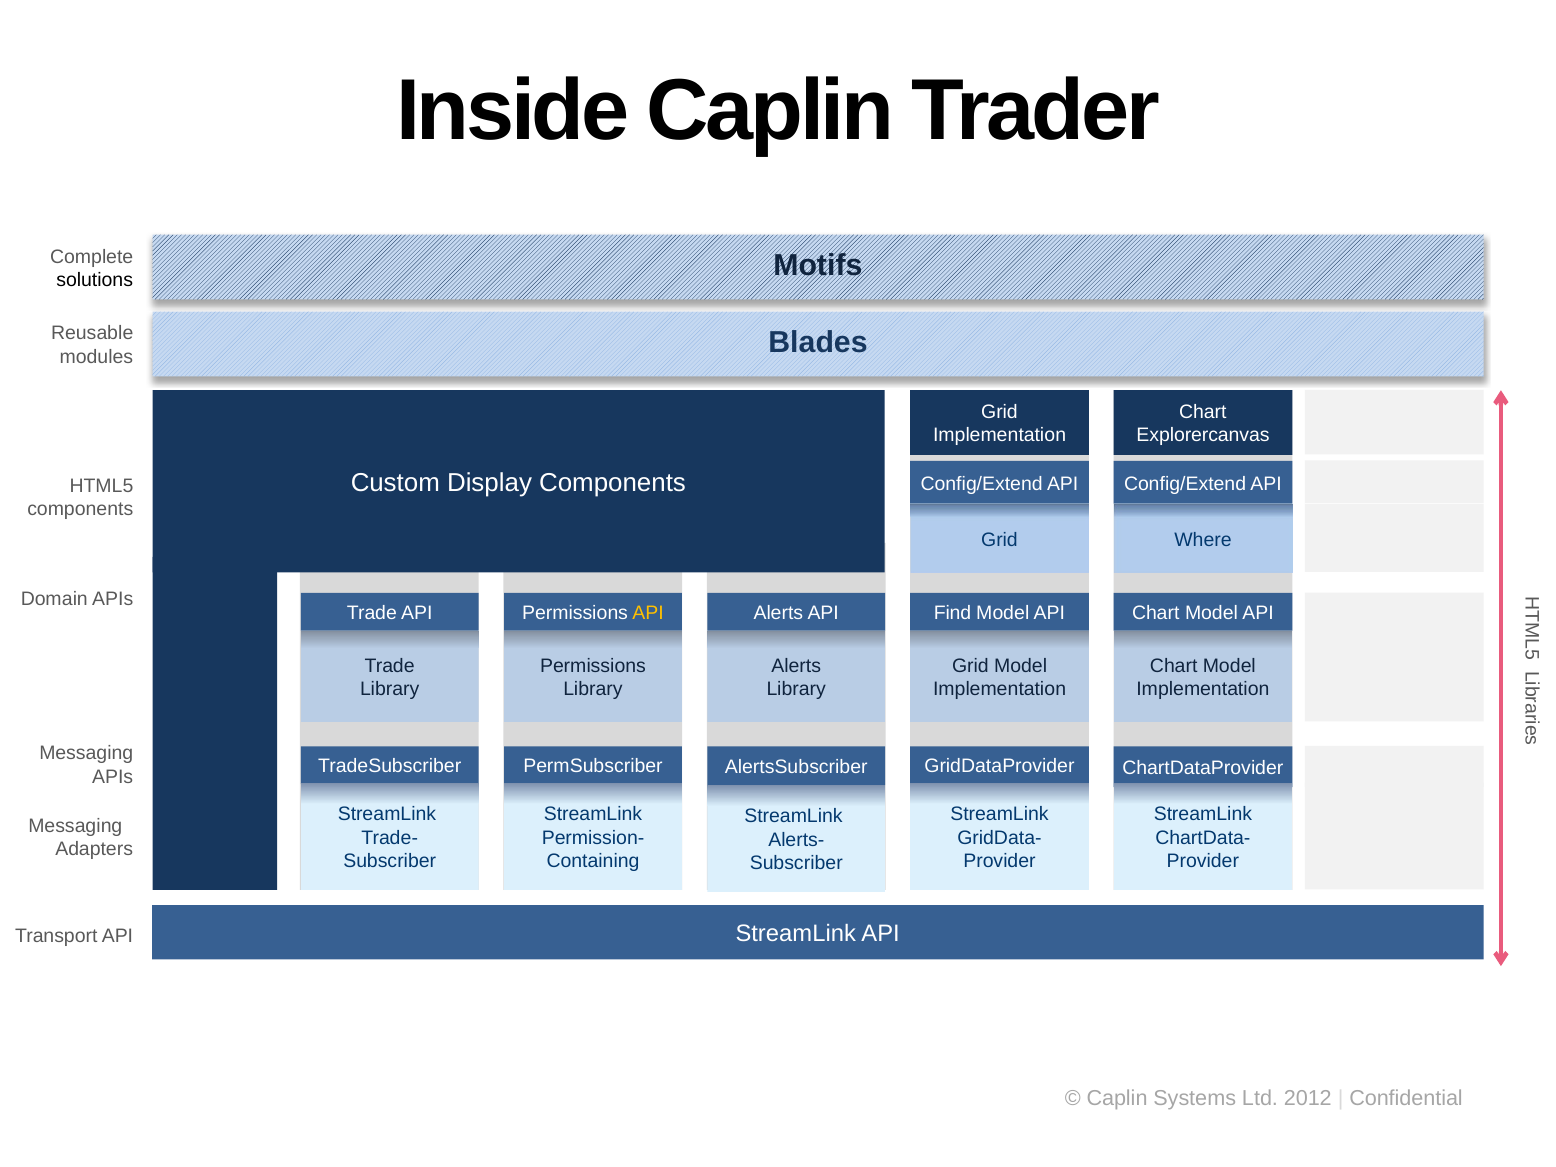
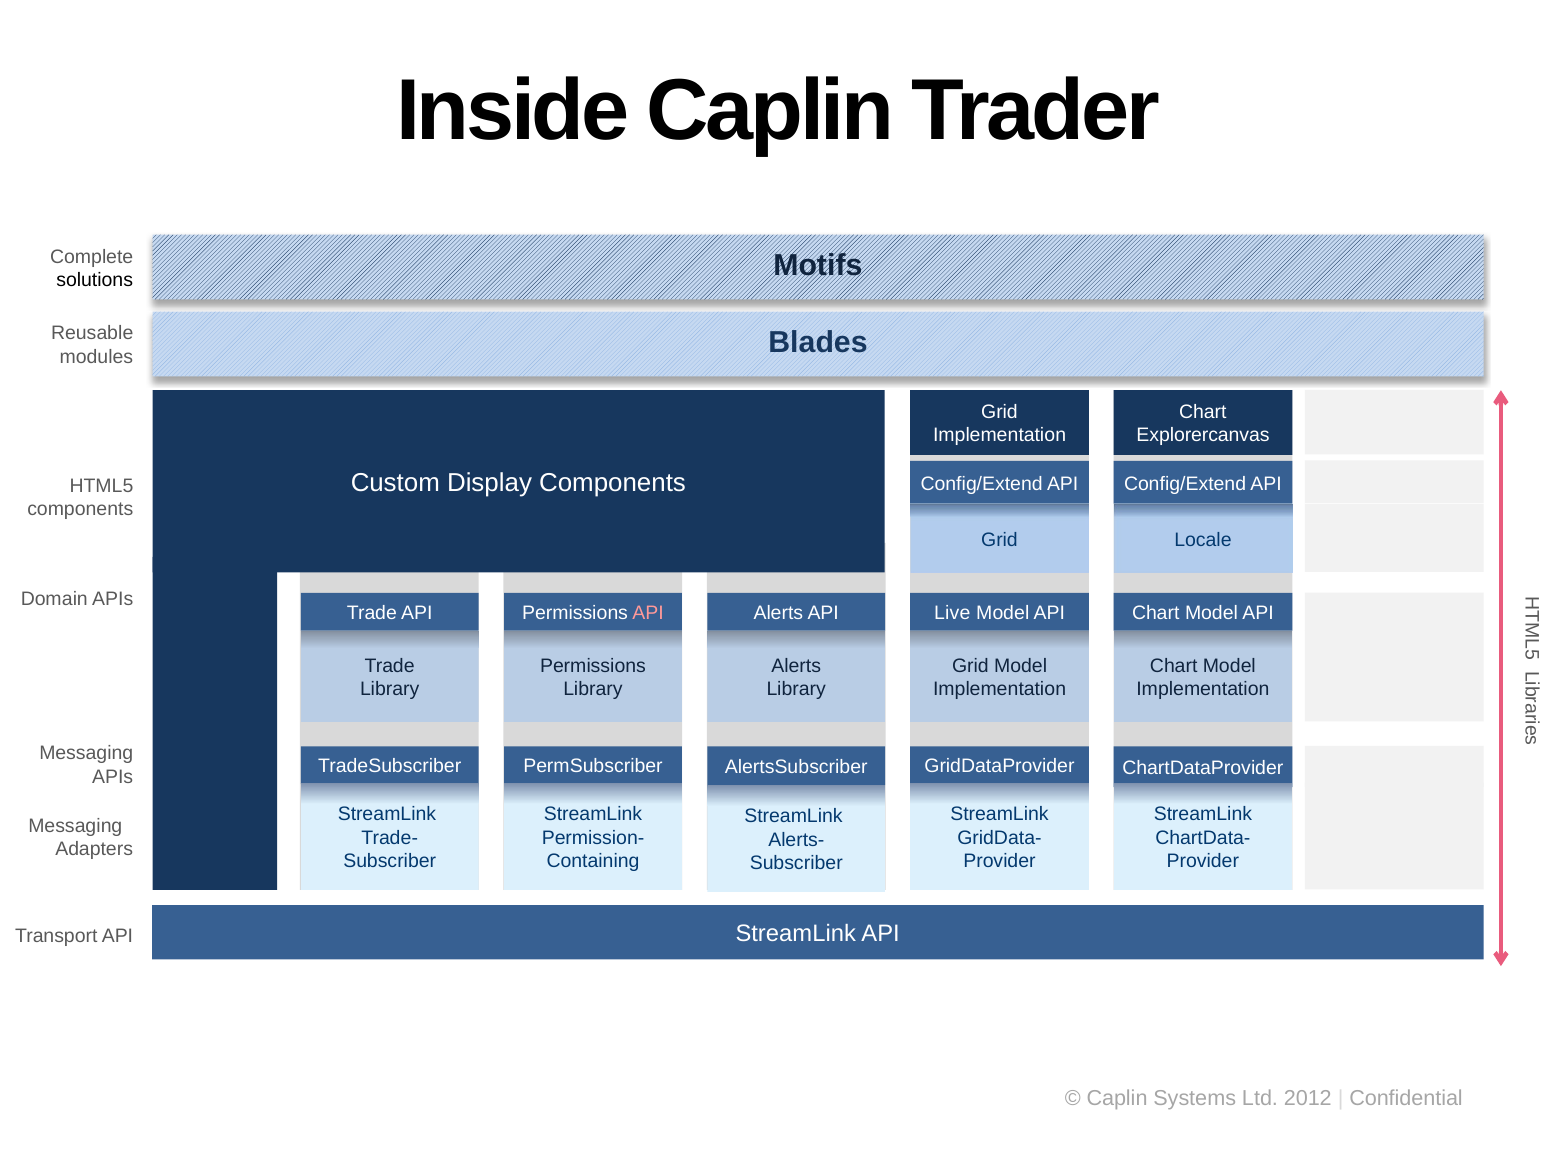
Where: Where -> Locale
API at (648, 613) colour: yellow -> pink
Find: Find -> Live
